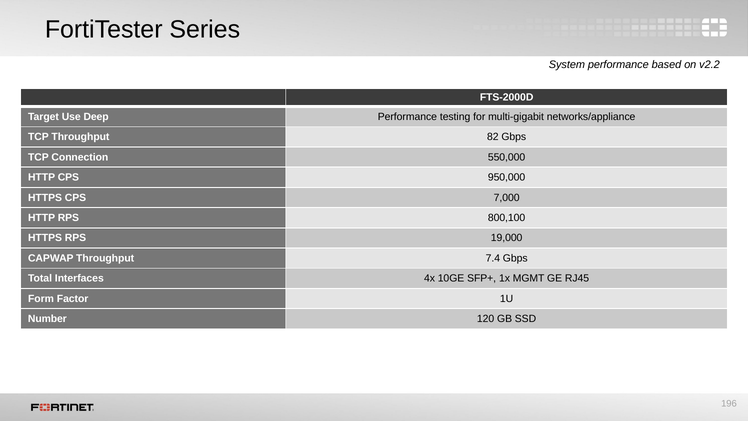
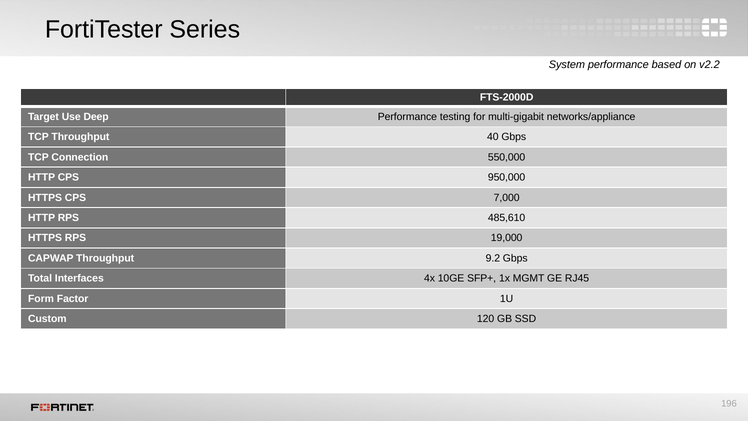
82: 82 -> 40
800,100: 800,100 -> 485,610
7.4: 7.4 -> 9.2
Number: Number -> Custom
